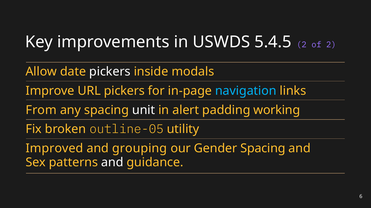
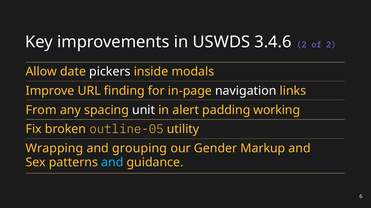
5.4.5: 5.4.5 -> 3.4.6
URL pickers: pickers -> finding
navigation colour: light blue -> white
Improved: Improved -> Wrapping
Gender Spacing: Spacing -> Markup
and at (112, 163) colour: white -> light blue
